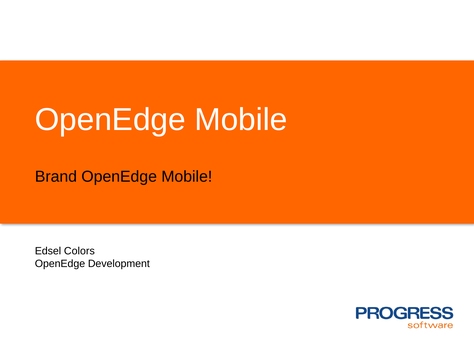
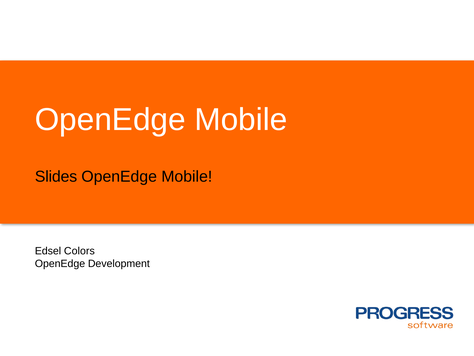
Brand: Brand -> Slides
